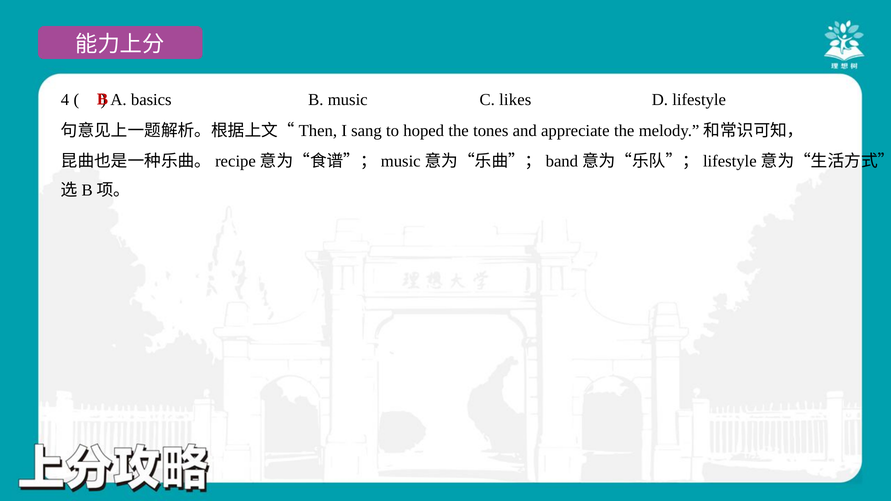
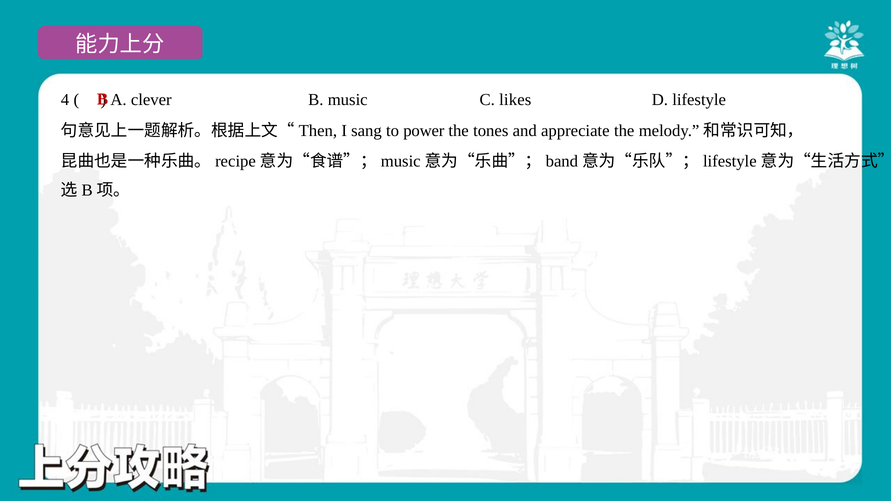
basics: basics -> clever
hoped: hoped -> power
